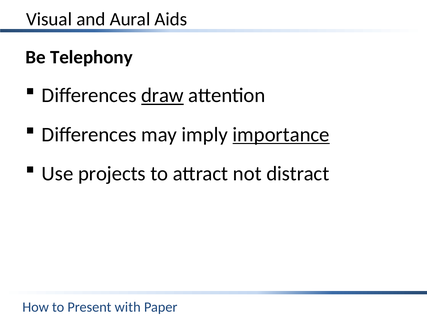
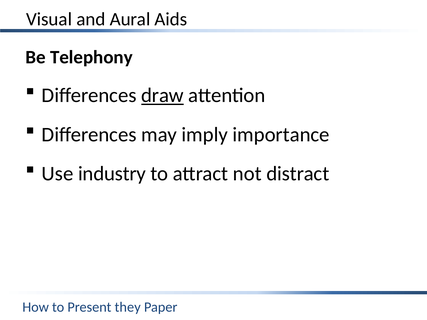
importance underline: present -> none
projects: projects -> industry
with: with -> they
